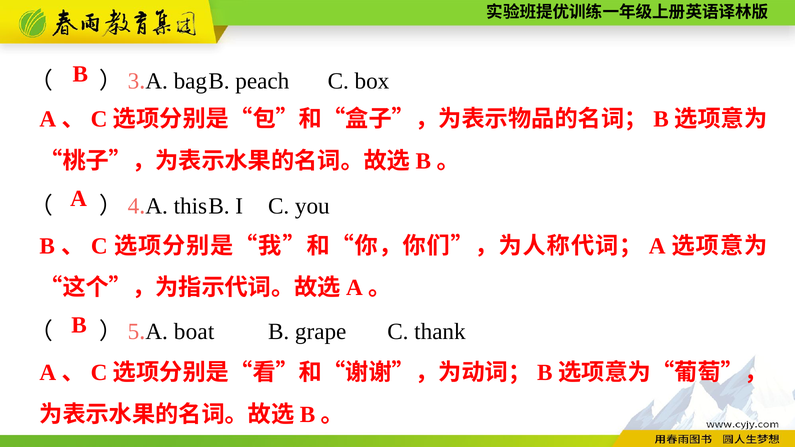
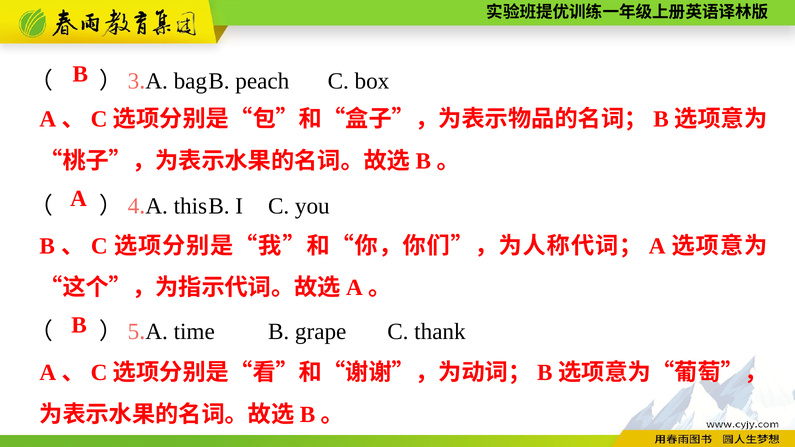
boat: boat -> time
